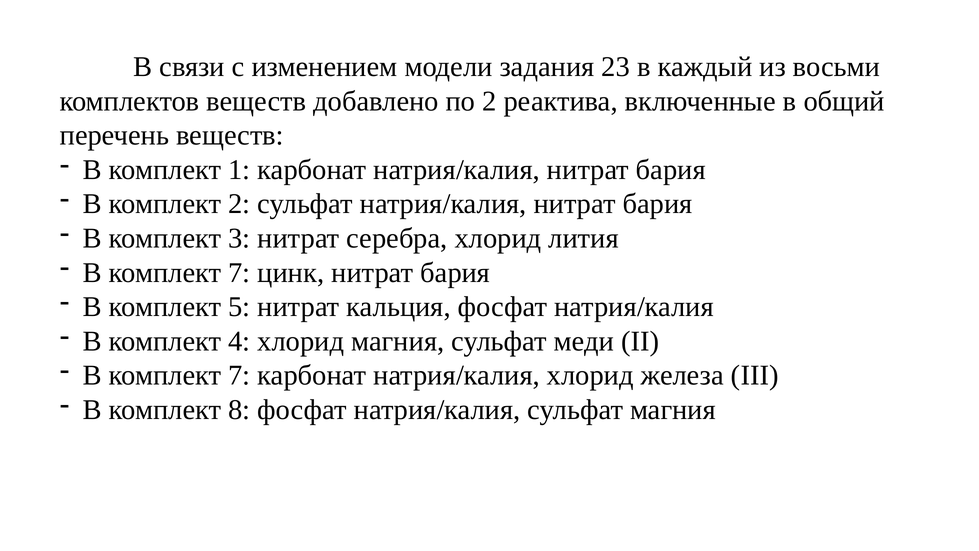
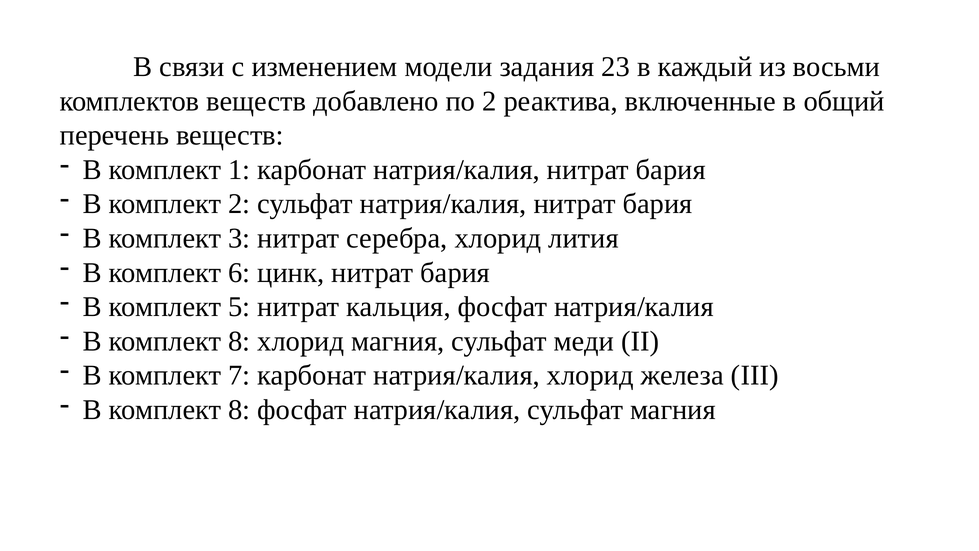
7 at (239, 272): 7 -> 6
4 at (239, 341): 4 -> 8
